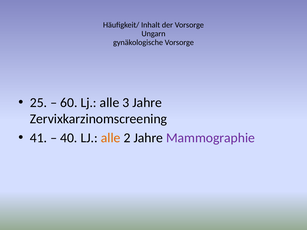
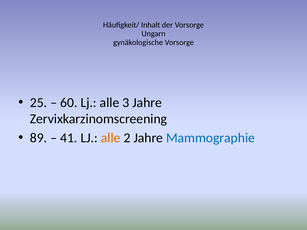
41: 41 -> 89
40: 40 -> 41
Mammographie colour: purple -> blue
